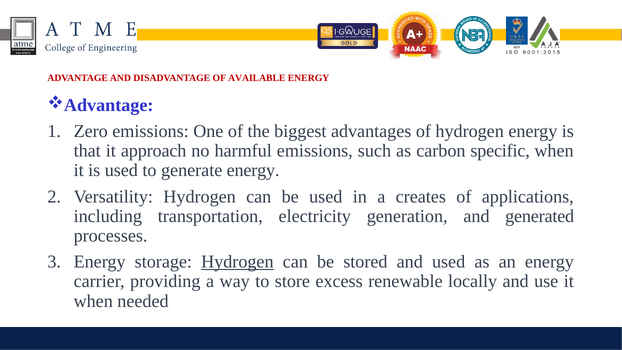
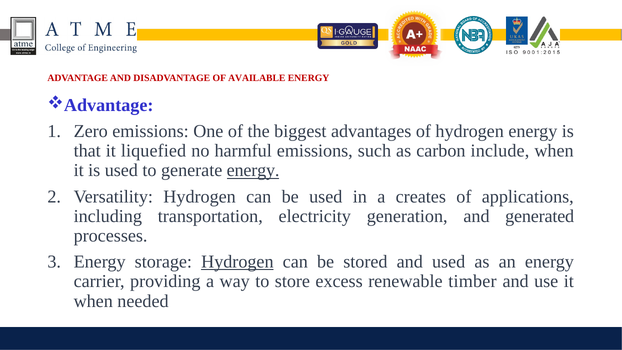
approach: approach -> liquefied
specific: specific -> include
energy at (253, 170) underline: none -> present
locally: locally -> timber
